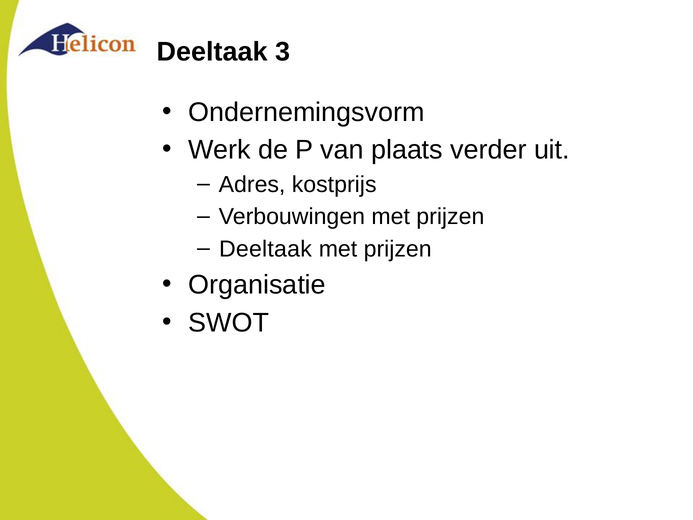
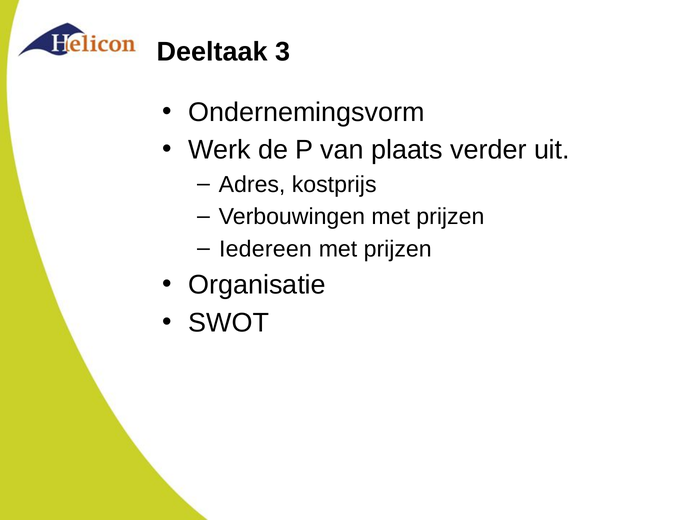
Deeltaak at (265, 249): Deeltaak -> Iedereen
